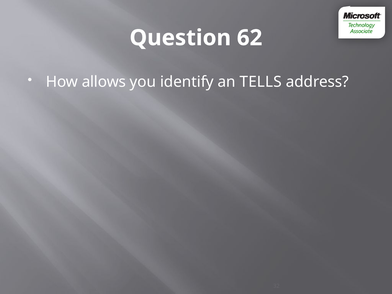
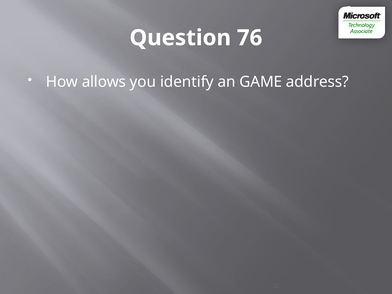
62: 62 -> 76
TELLS: TELLS -> GAME
